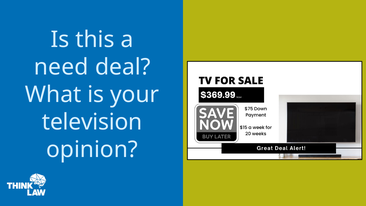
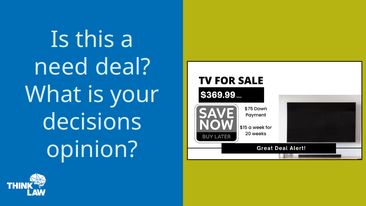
television: television -> decisions
